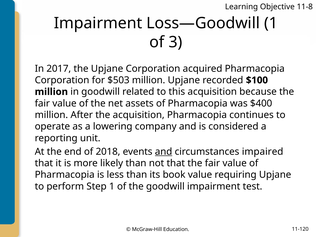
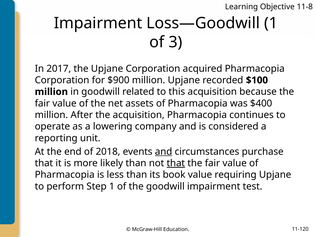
$503: $503 -> $900
impaired: impaired -> purchase
that at (176, 163) underline: none -> present
